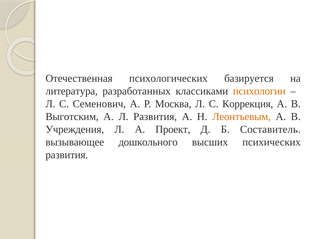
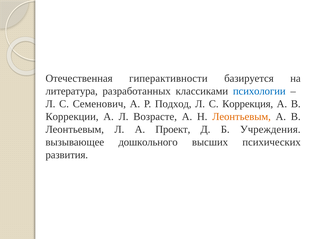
психологических: психологических -> гиперактивности
психологии colour: orange -> blue
Москва: Москва -> Подход
Выготским: Выготским -> Коррекции
Л Развития: Развития -> Возрасте
Учреждения at (75, 130): Учреждения -> Леонтьевым
Составитель: Составитель -> Учреждения
